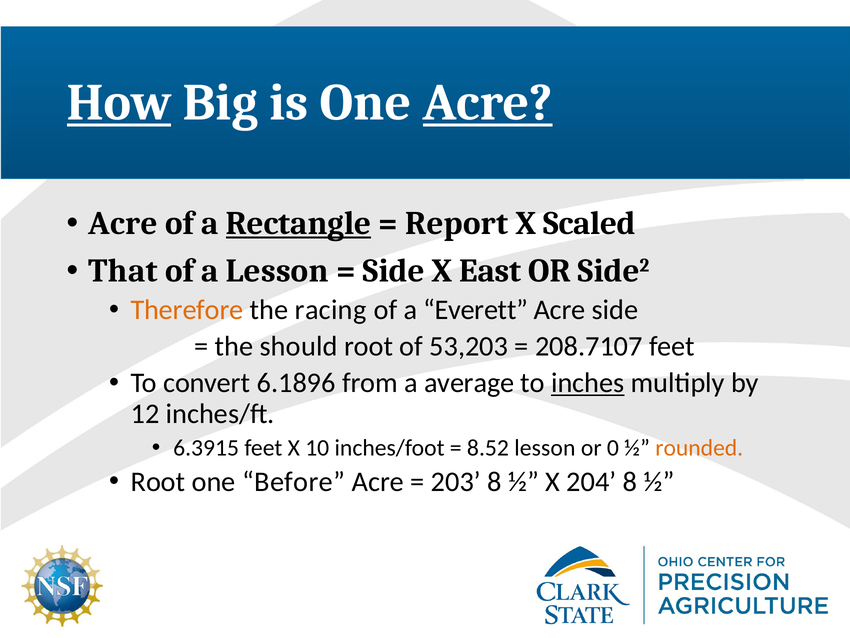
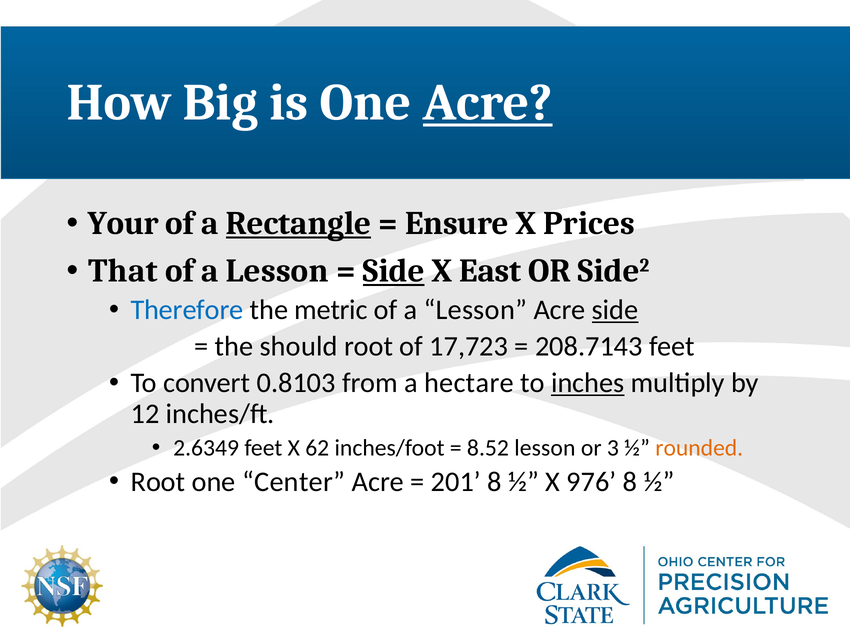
How underline: present -> none
Acre at (123, 223): Acre -> Your
Report: Report -> Ensure
Scaled: Scaled -> Prices
Side at (394, 271) underline: none -> present
Therefore colour: orange -> blue
racing: racing -> metric
Everett at (476, 310): Everett -> Lesson
side at (615, 310) underline: none -> present
53,203: 53,203 -> 17,723
208.7107: 208.7107 -> 208.7143
6.1896: 6.1896 -> 0.8103
average: average -> hectare
6.3915: 6.3915 -> 2.6349
10: 10 -> 62
0: 0 -> 3
Before: Before -> Center
203: 203 -> 201
204: 204 -> 976
